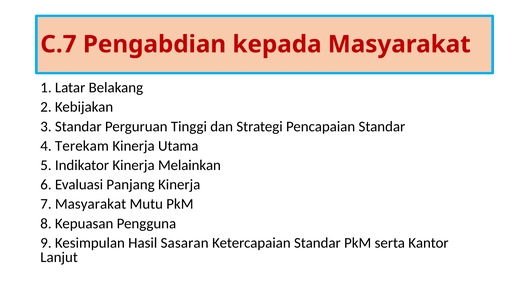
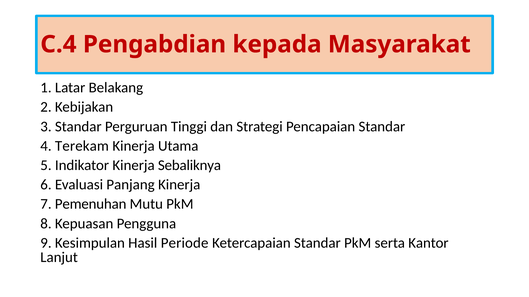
C.7: C.7 -> C.4
Melainkan: Melainkan -> Sebaliknya
7 Masyarakat: Masyarakat -> Pemenuhan
Sasaran: Sasaran -> Periode
